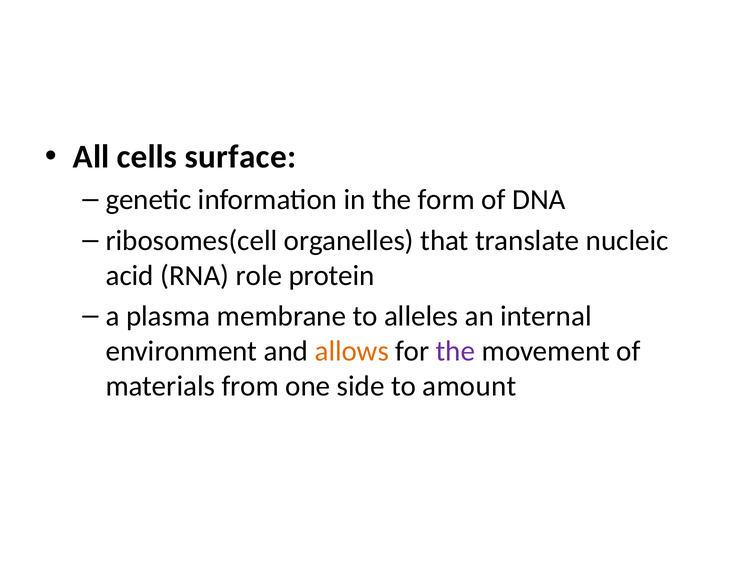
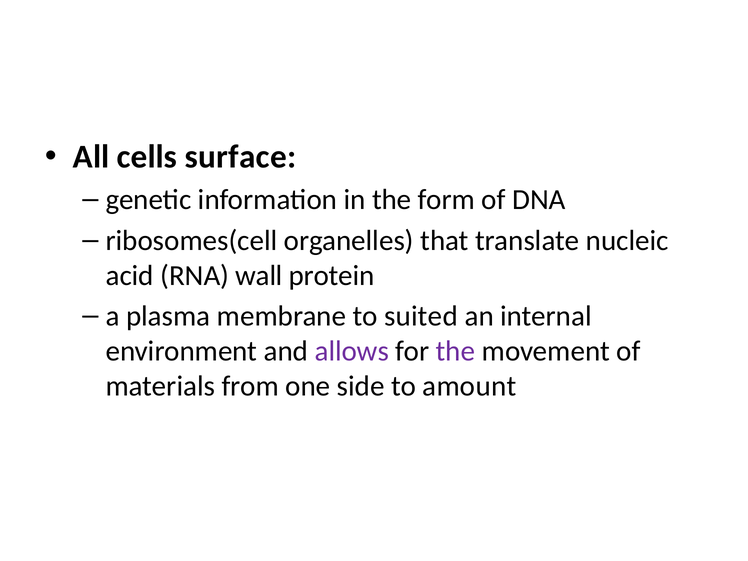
role: role -> wall
alleles: alleles -> suited
allows colour: orange -> purple
